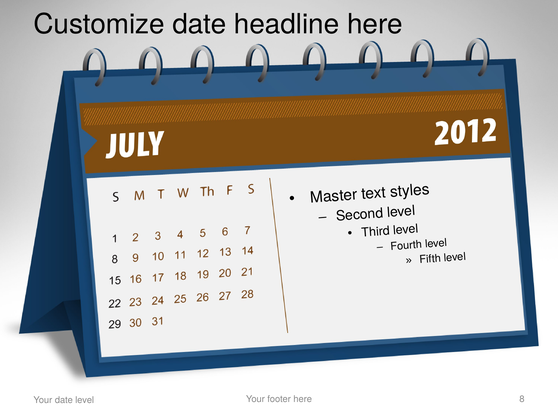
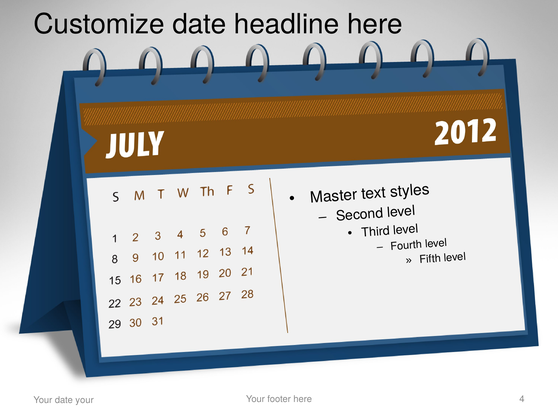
8: 8 -> 4
date level: level -> your
